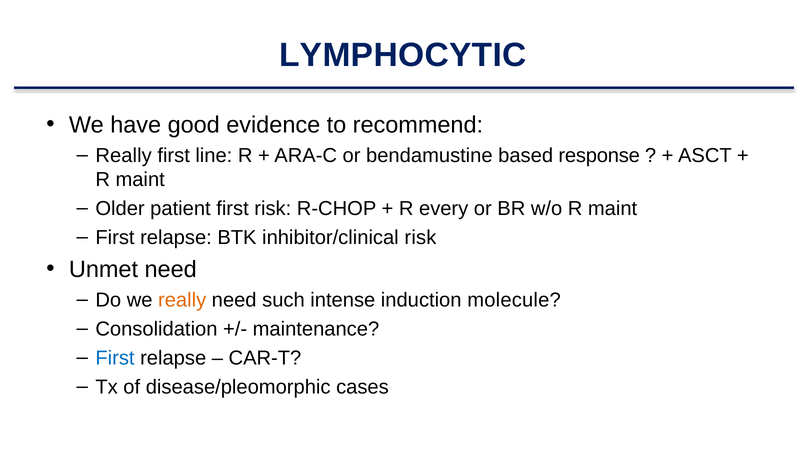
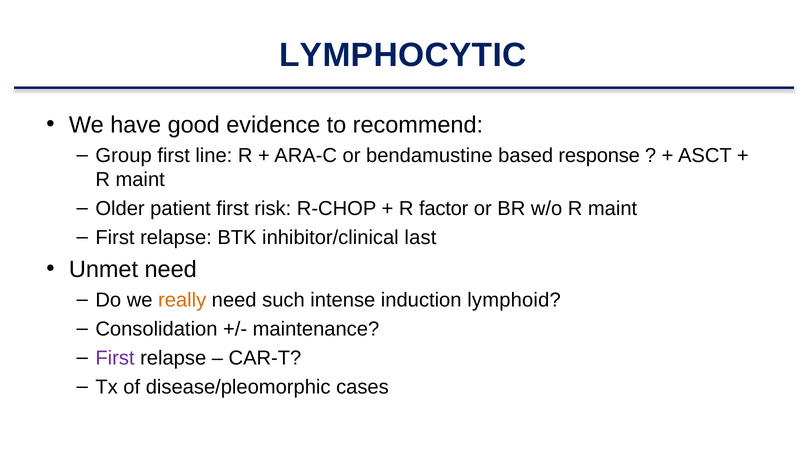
Really at (124, 155): Really -> Group
every: every -> factor
inhibitor/clinical risk: risk -> last
molecule: molecule -> lymphoid
First at (115, 357) colour: blue -> purple
